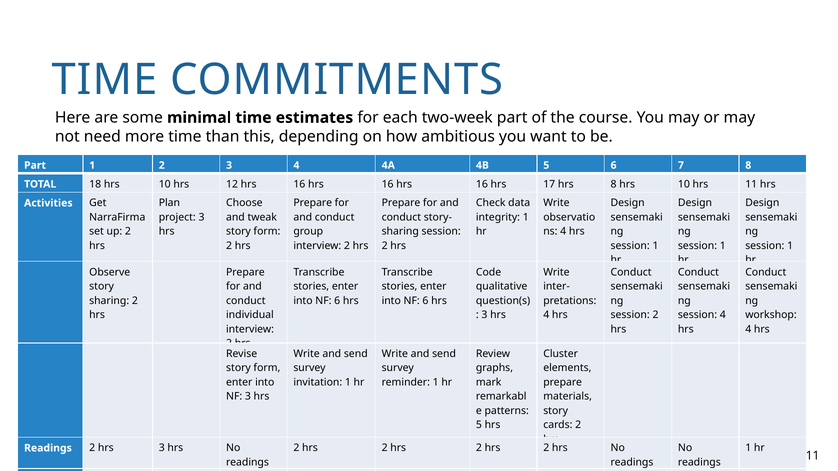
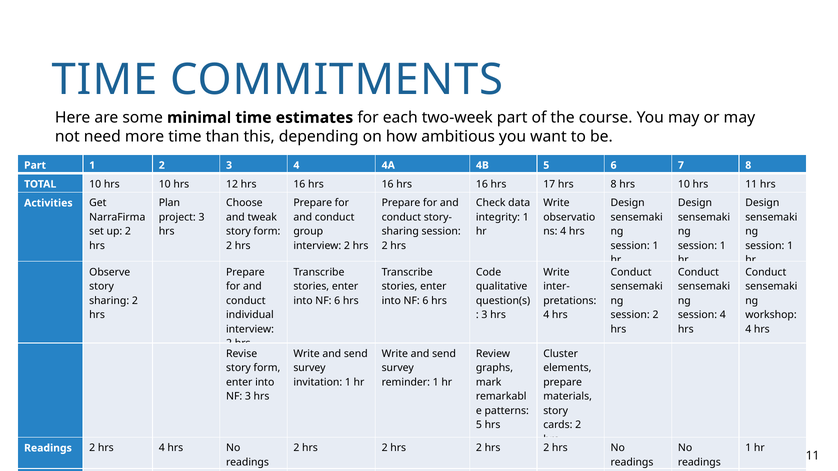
TOTAL 18: 18 -> 10
2 hrs 3: 3 -> 4
